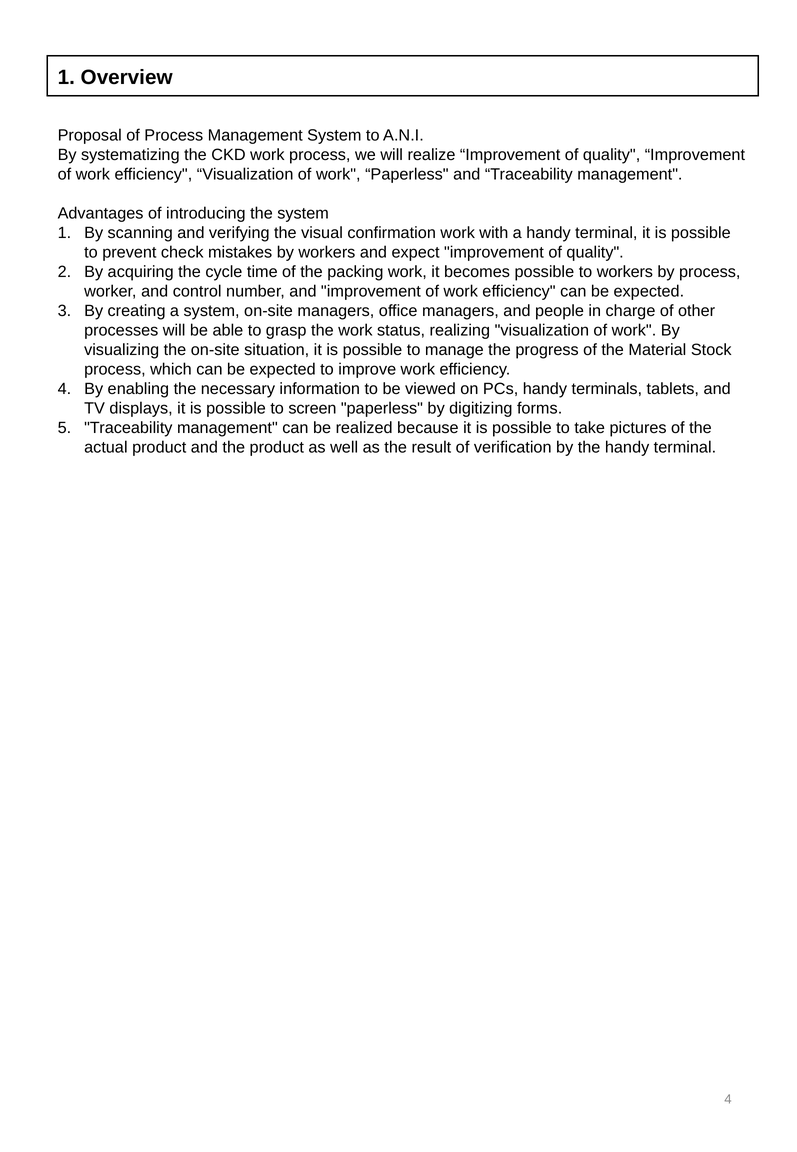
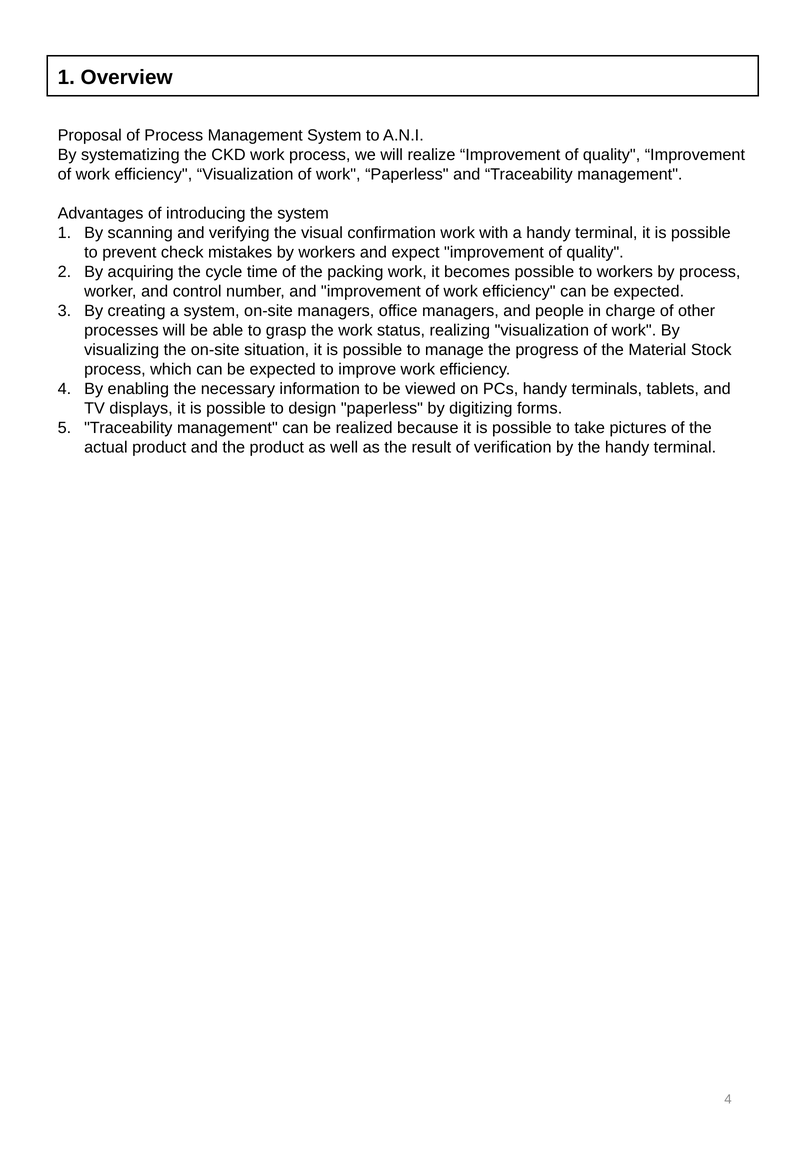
screen: screen -> design
